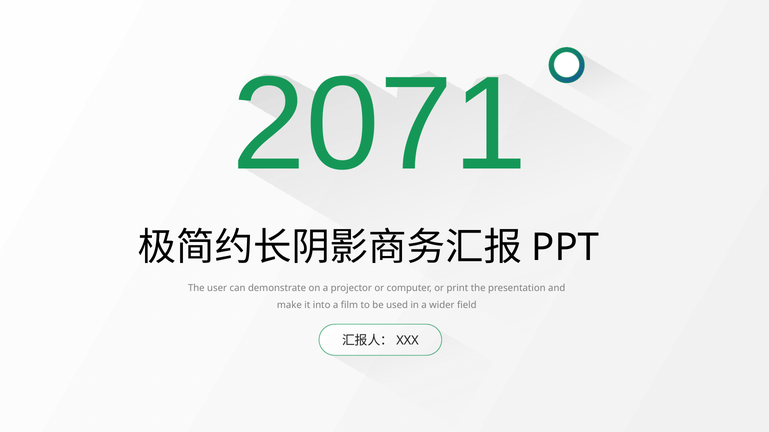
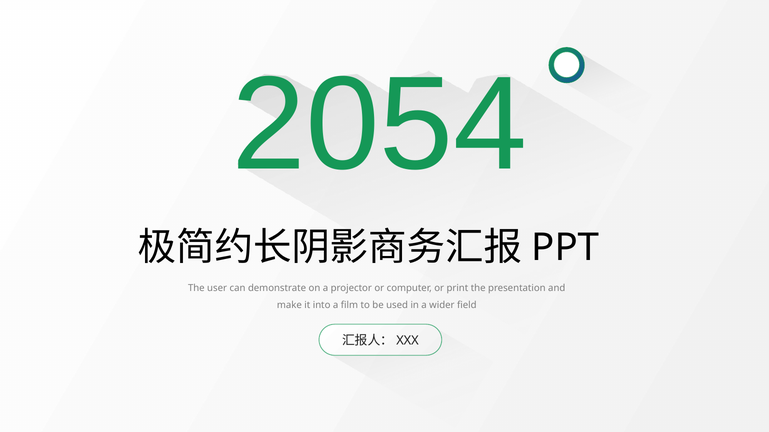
2071: 2071 -> 2054
